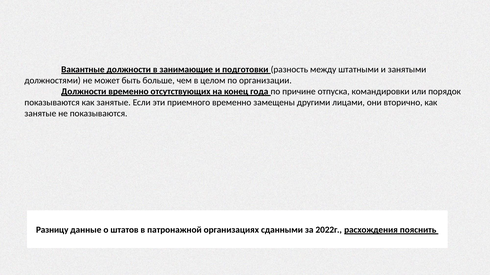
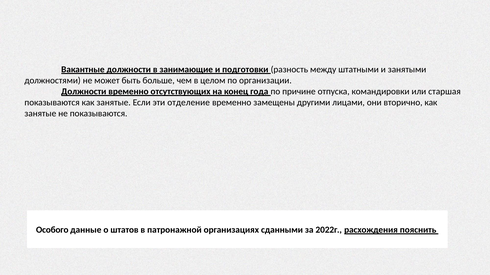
порядок: порядок -> старшая
приемного: приемного -> отделение
Разницу: Разницу -> Особого
